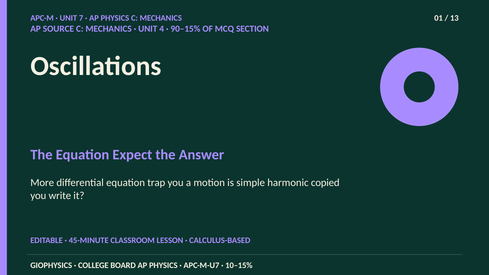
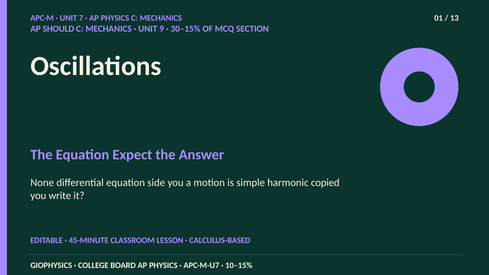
SOURCE: SOURCE -> SHOULD
4: 4 -> 9
90–15%: 90–15% -> 30–15%
More: More -> None
trap: trap -> side
